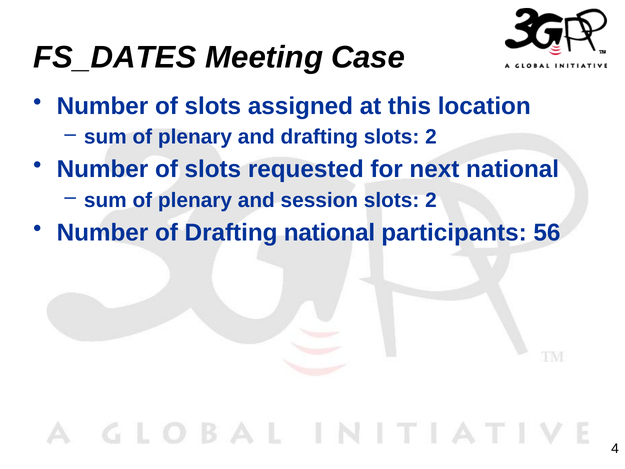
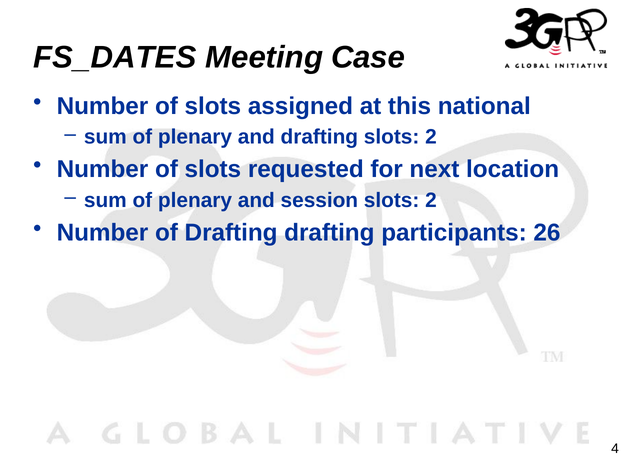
location: location -> national
next national: national -> location
Drafting national: national -> drafting
56: 56 -> 26
